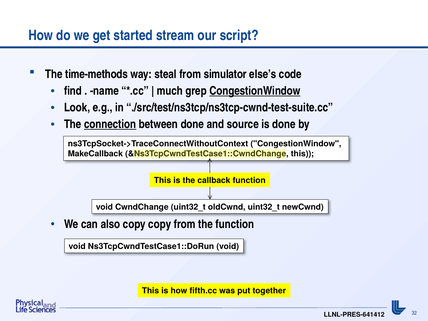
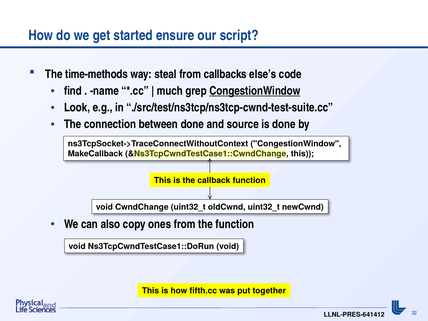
stream: stream -> ensure
simulator: simulator -> callbacks
connection underline: present -> none
copy copy: copy -> ones
